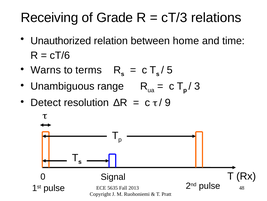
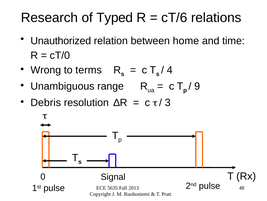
Receiving: Receiving -> Research
Grade: Grade -> Typed
cT/3: cT/3 -> cT/6
cT/6: cT/6 -> cT/0
Warns: Warns -> Wrong
5: 5 -> 4
3: 3 -> 9
Detect: Detect -> Debris
9: 9 -> 3
